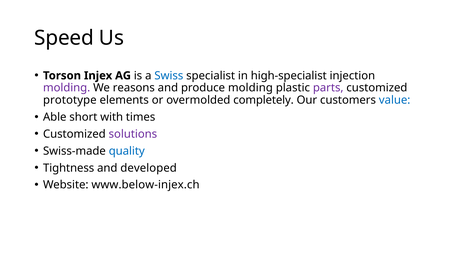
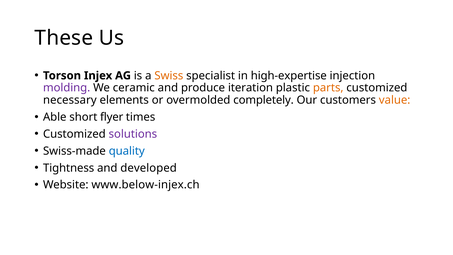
Speed: Speed -> These
Swiss colour: blue -> orange
high-specialist: high-specialist -> high-expertise
reasons: reasons -> ceramic
produce molding: molding -> iteration
parts colour: purple -> orange
prototype: prototype -> necessary
value colour: blue -> orange
with: with -> flyer
